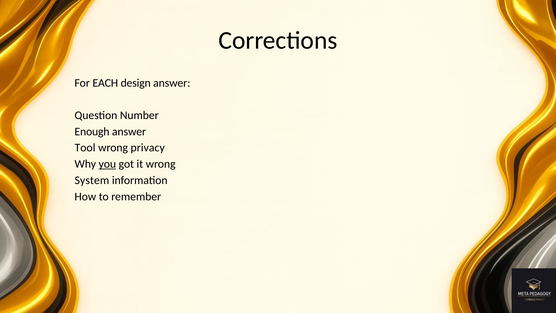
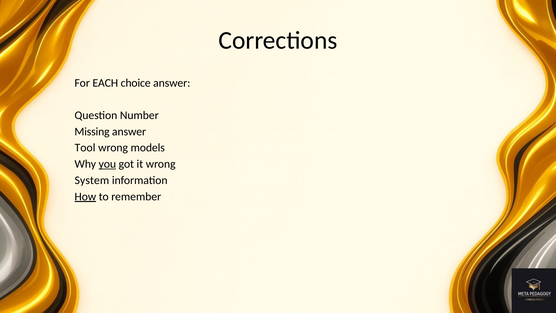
design: design -> choice
Enough: Enough -> Missing
privacy: privacy -> models
How underline: none -> present
